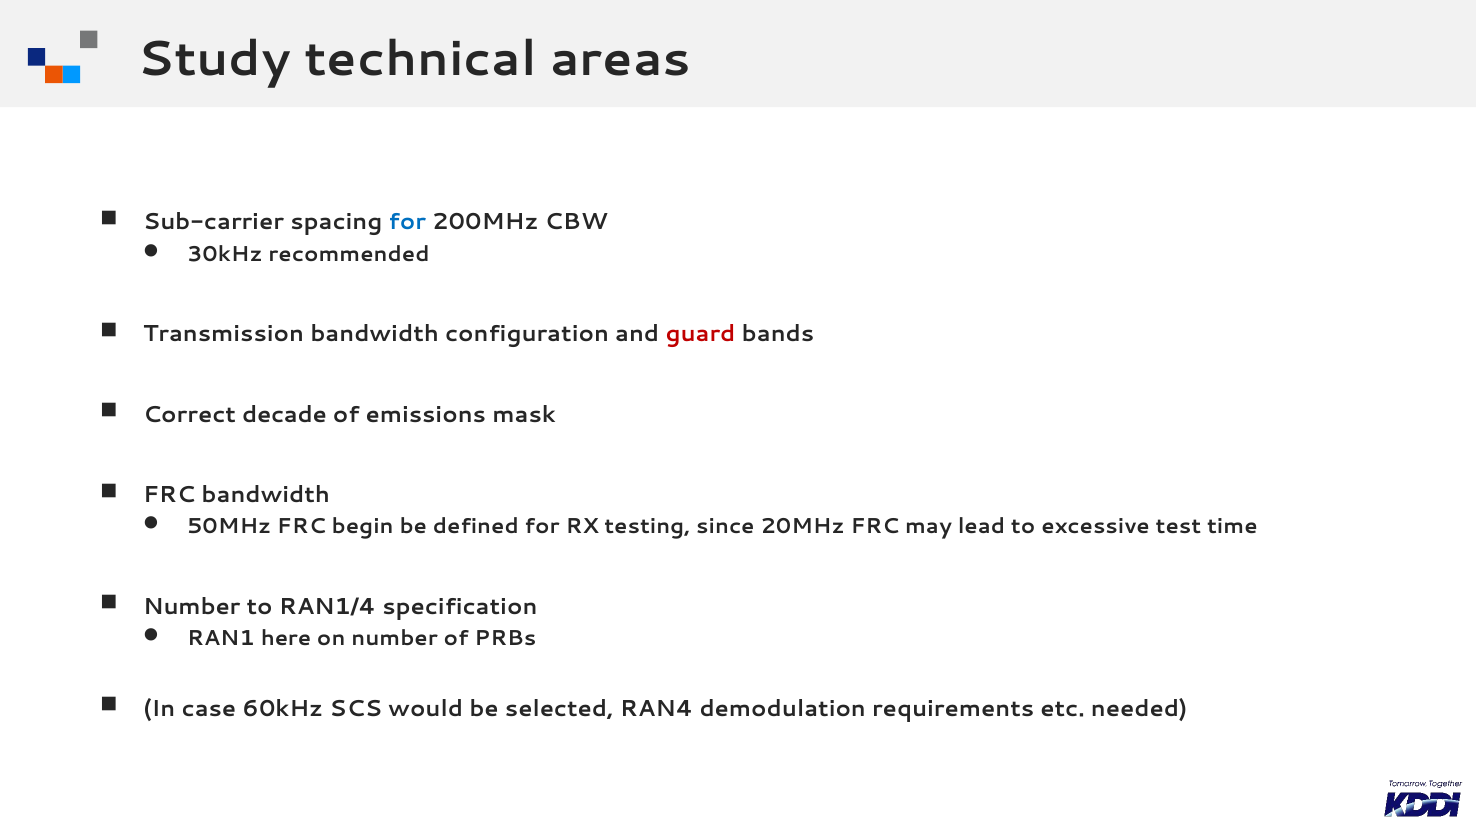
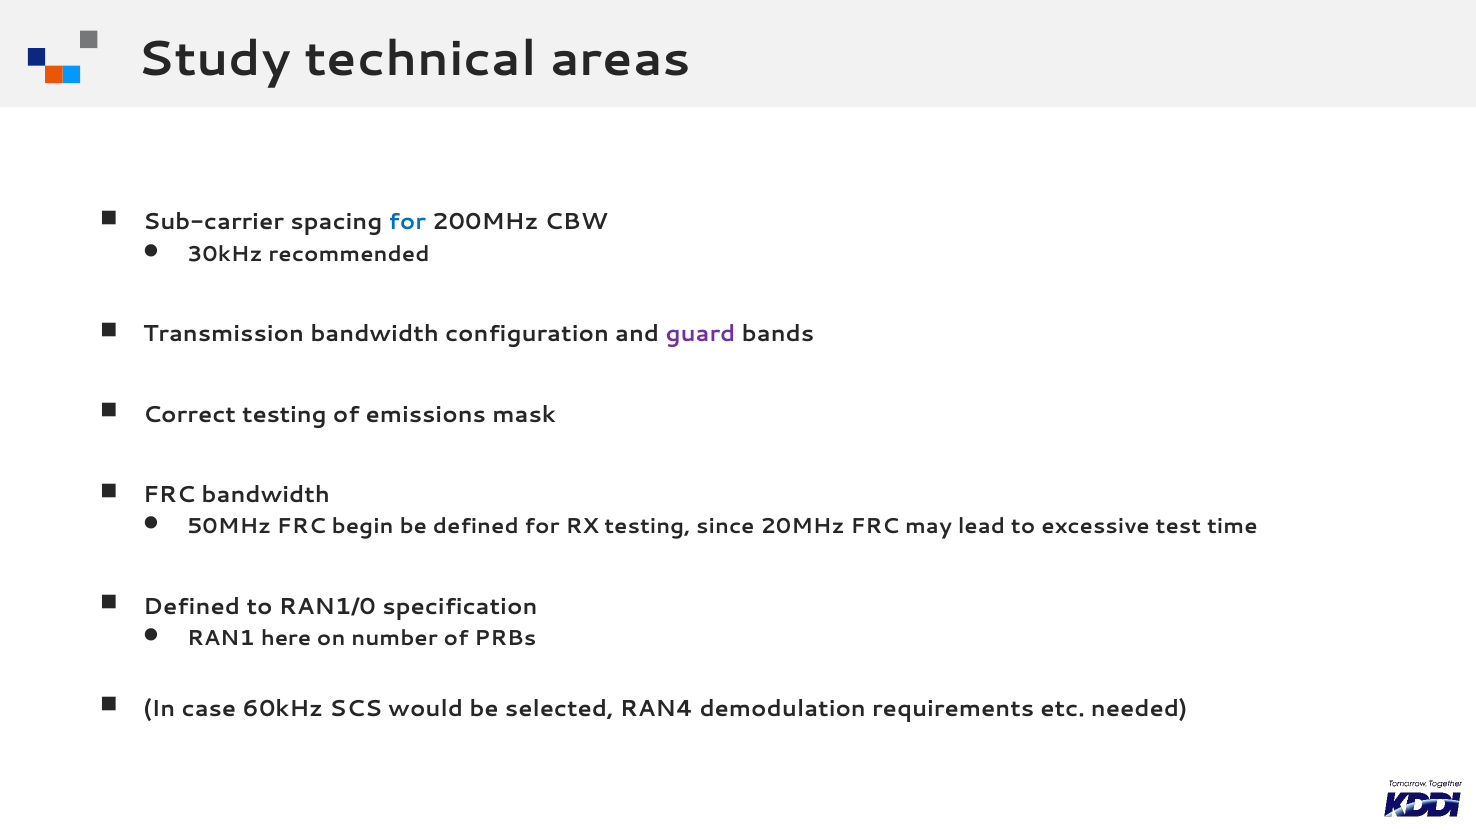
guard colour: red -> purple
Correct decade: decade -> testing
Number at (192, 607): Number -> Defined
RAN1/4: RAN1/4 -> RAN1/0
